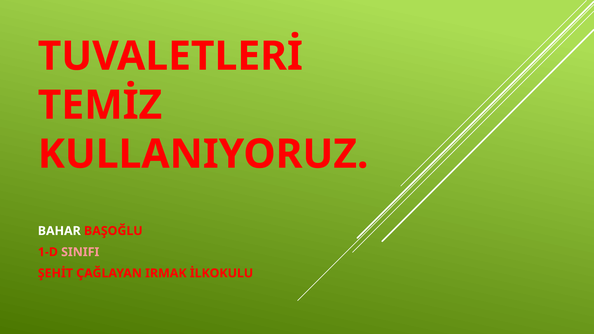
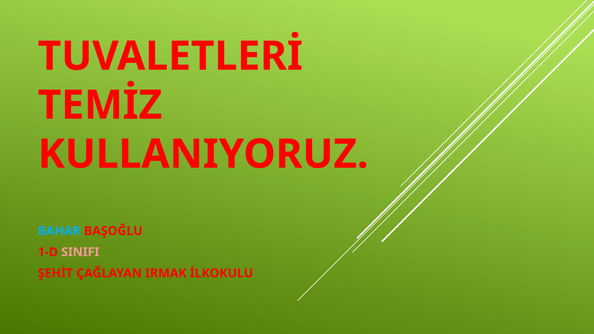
BAHAR colour: white -> light blue
